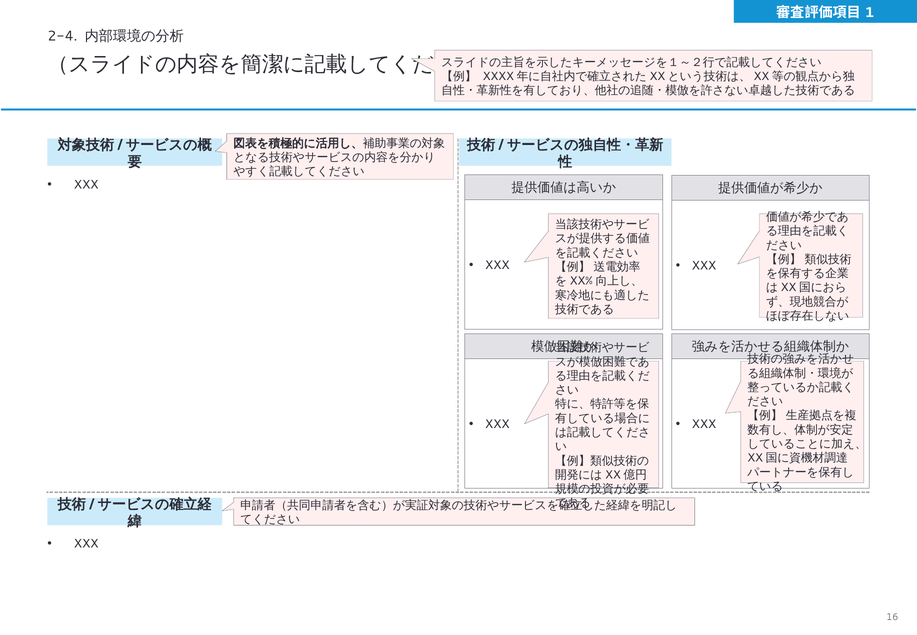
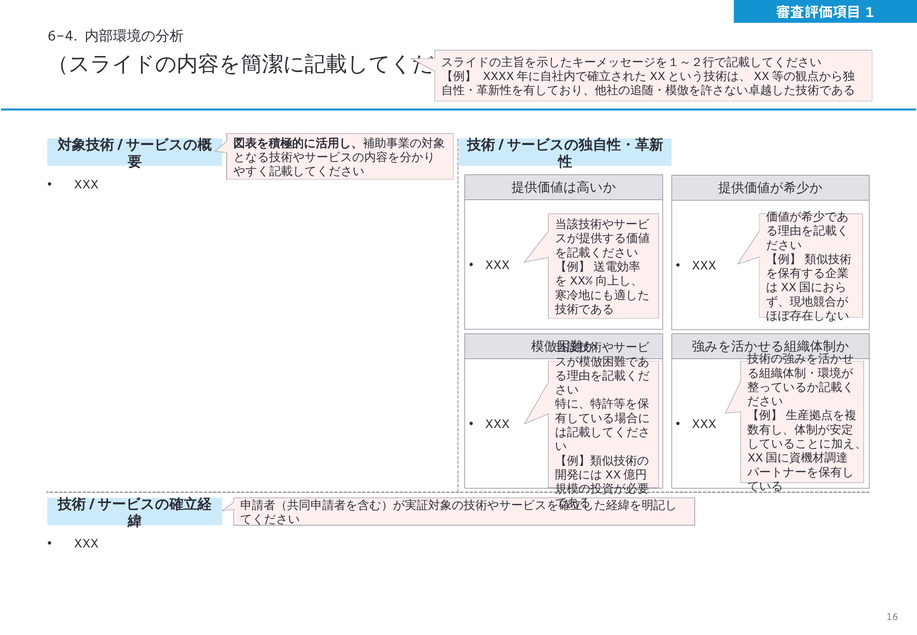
2-4: 2-4 -> 6-4
